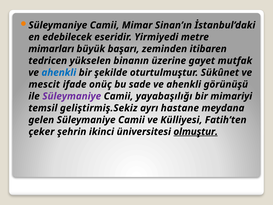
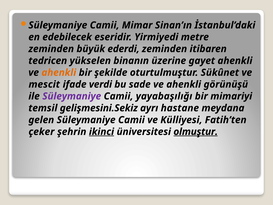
mimarları at (51, 49): mimarları -> zeminden
başarı: başarı -> ederdi
gayet mutfak: mutfak -> ahenkli
ahenkli at (59, 72) colour: blue -> orange
onüç: onüç -> verdi
geliştirmiş.Sekiz: geliştirmiş.Sekiz -> gelişmesini.Sekiz
ikinci underline: none -> present
